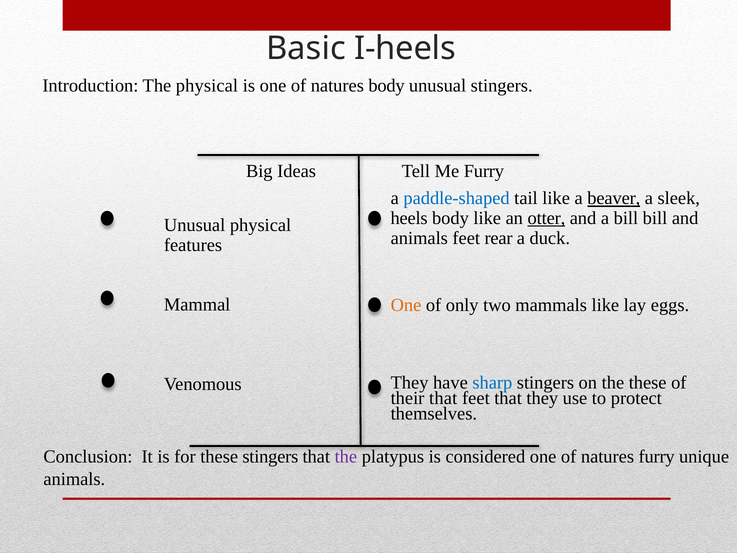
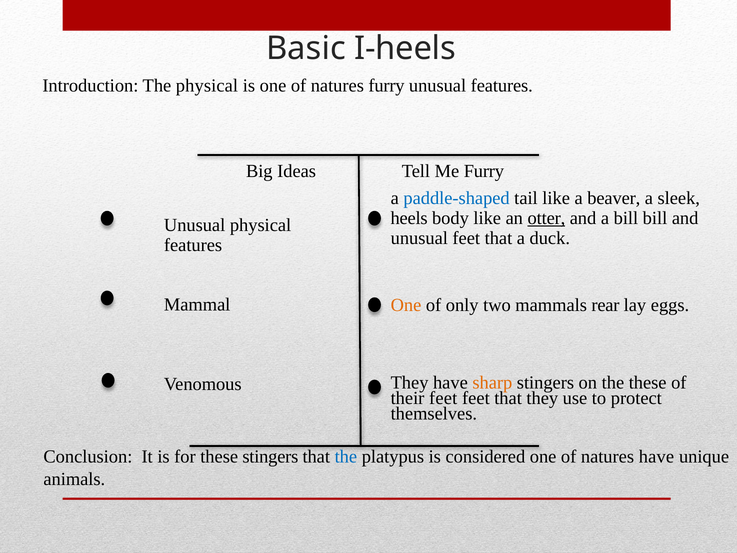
natures body: body -> furry
unusual stingers: stingers -> features
beaver underline: present -> none
animals at (419, 238): animals -> unusual
rear at (499, 238): rear -> that
mammals like: like -> rear
sharp colour: blue -> orange
their that: that -> feet
the at (346, 457) colour: purple -> blue
natures furry: furry -> have
